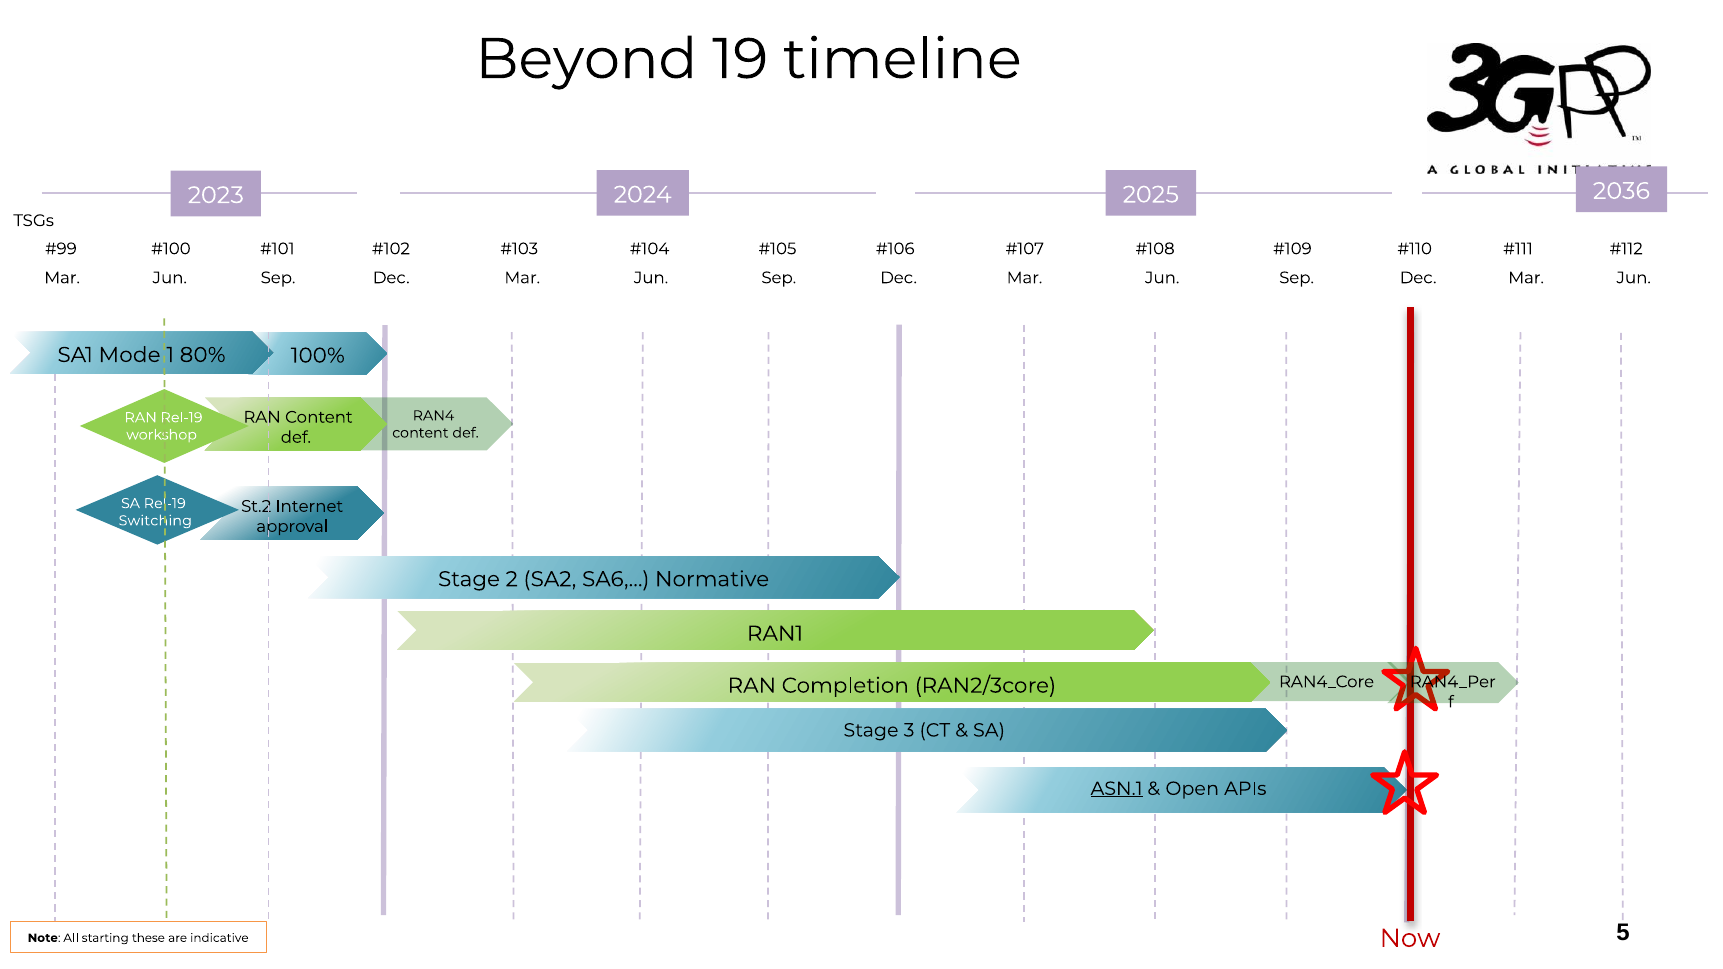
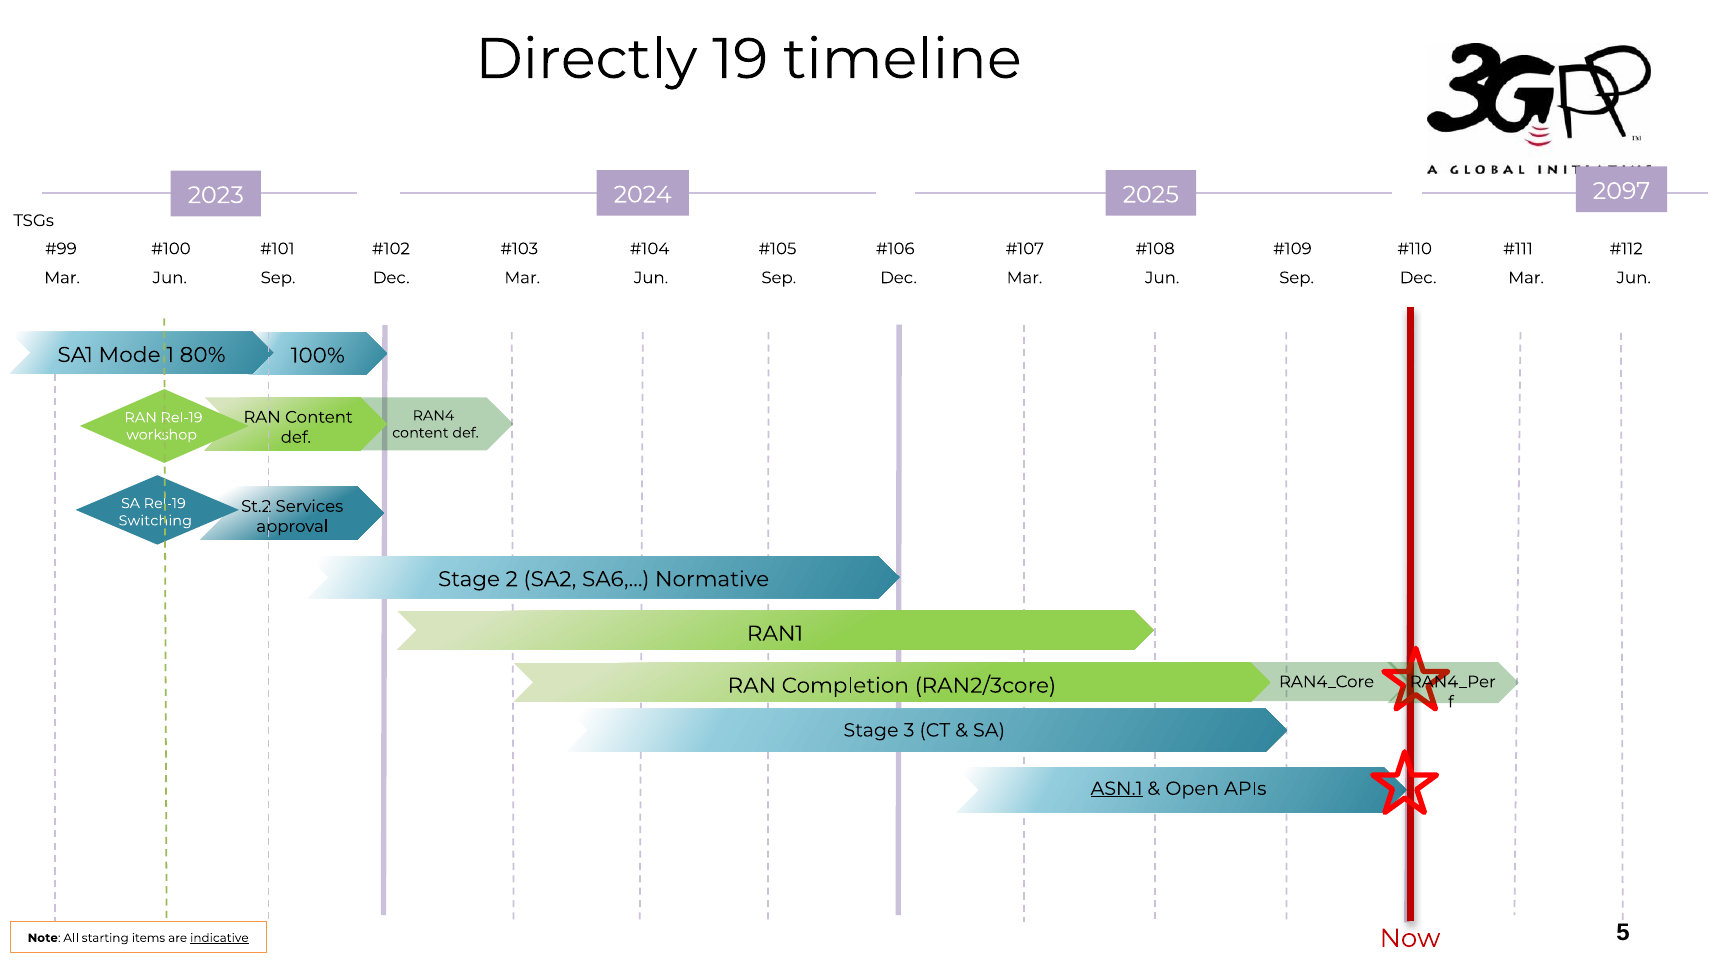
Beyond: Beyond -> Directly
2036: 2036 -> 2097
Internet: Internet -> Services
these: these -> items
indicative underline: none -> present
